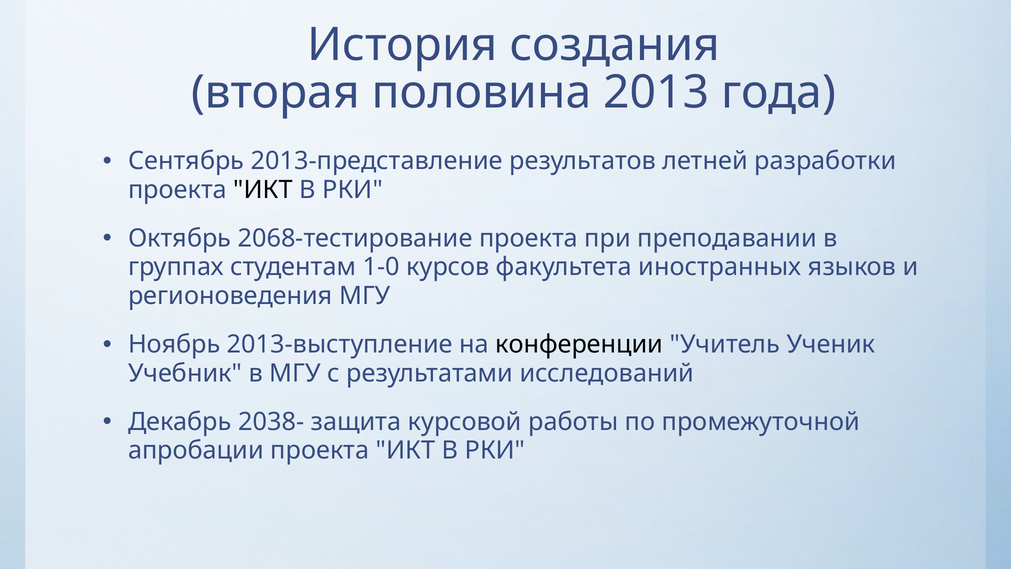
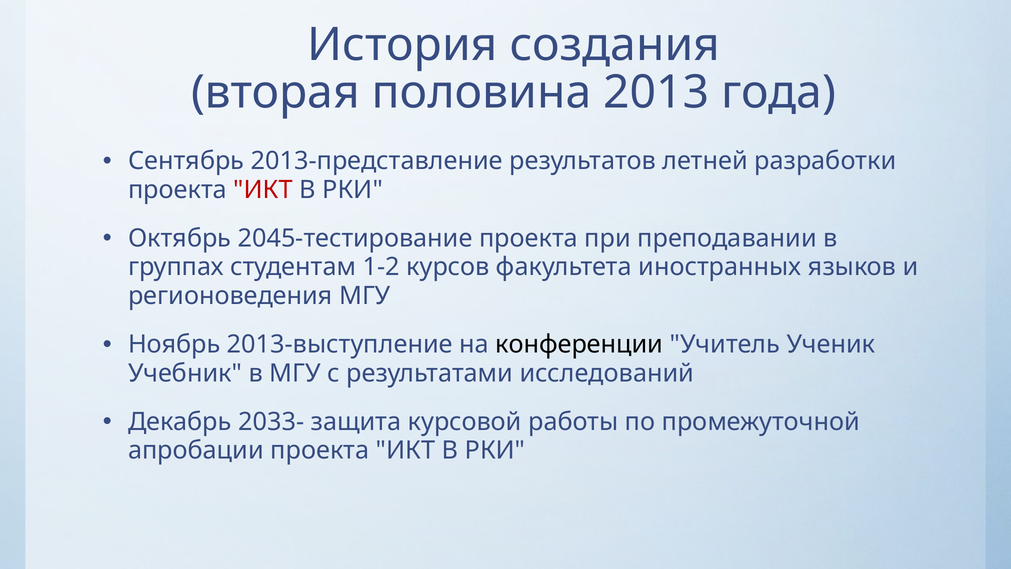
ИКТ at (263, 190) colour: black -> red
2068-тестирование: 2068-тестирование -> 2045-тестирование
1-0: 1-0 -> 1-2
2038-: 2038- -> 2033-
